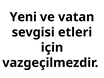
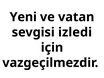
etleri: etleri -> izledi
